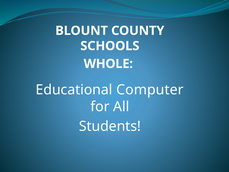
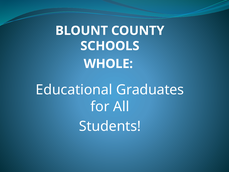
Computer: Computer -> Graduates
